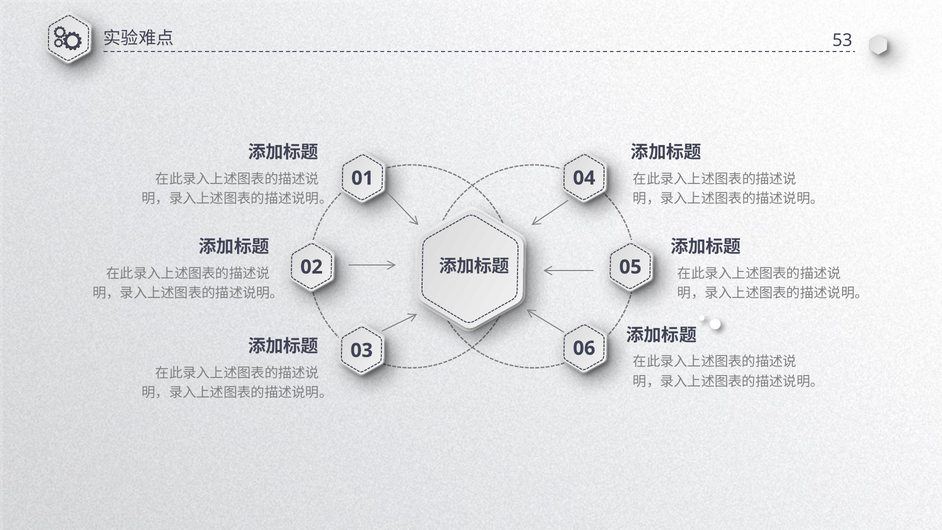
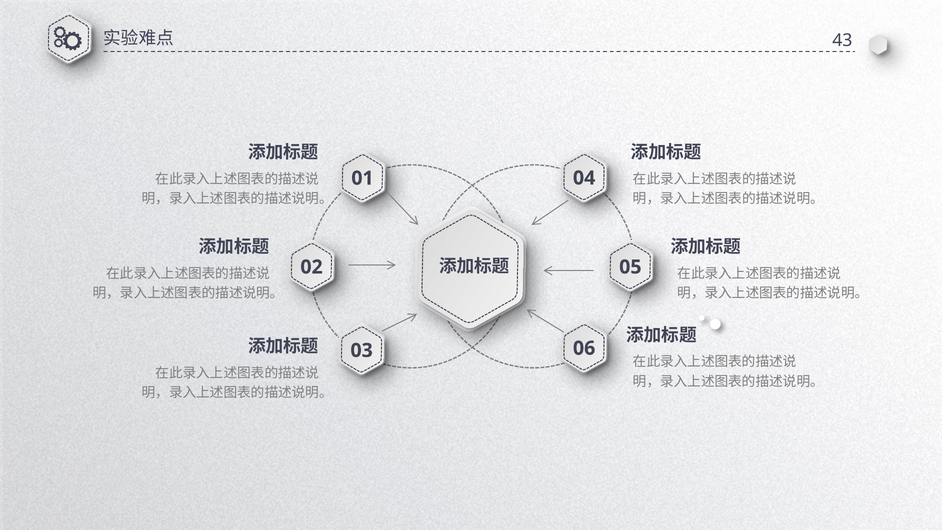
53: 53 -> 43
